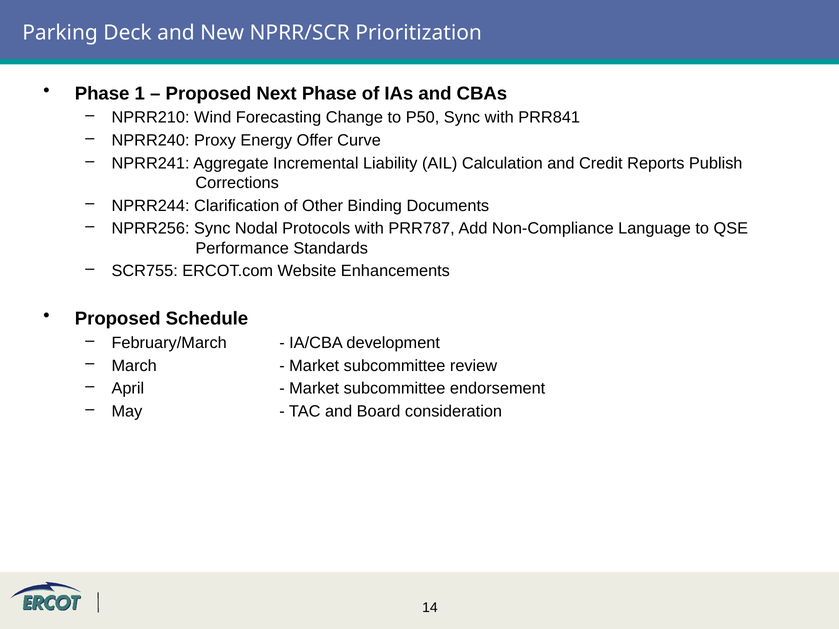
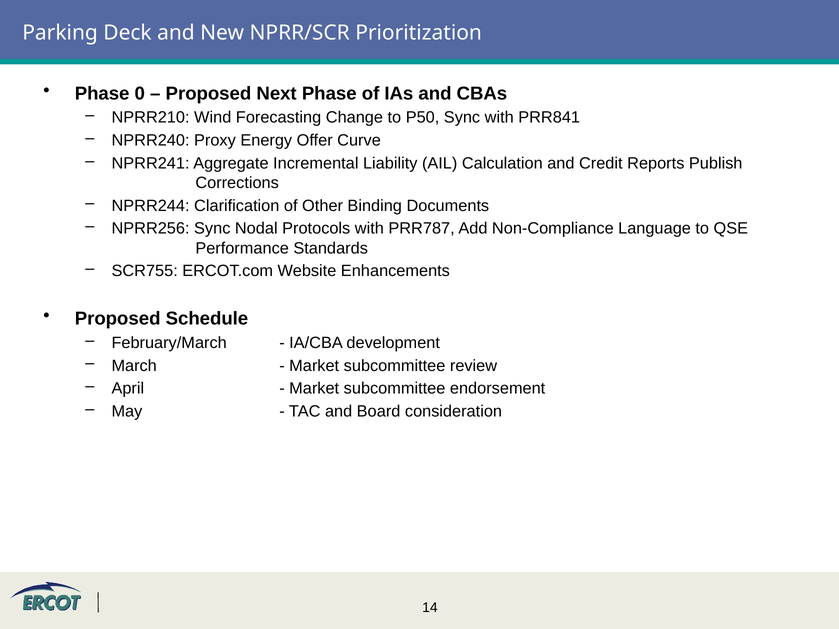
1: 1 -> 0
